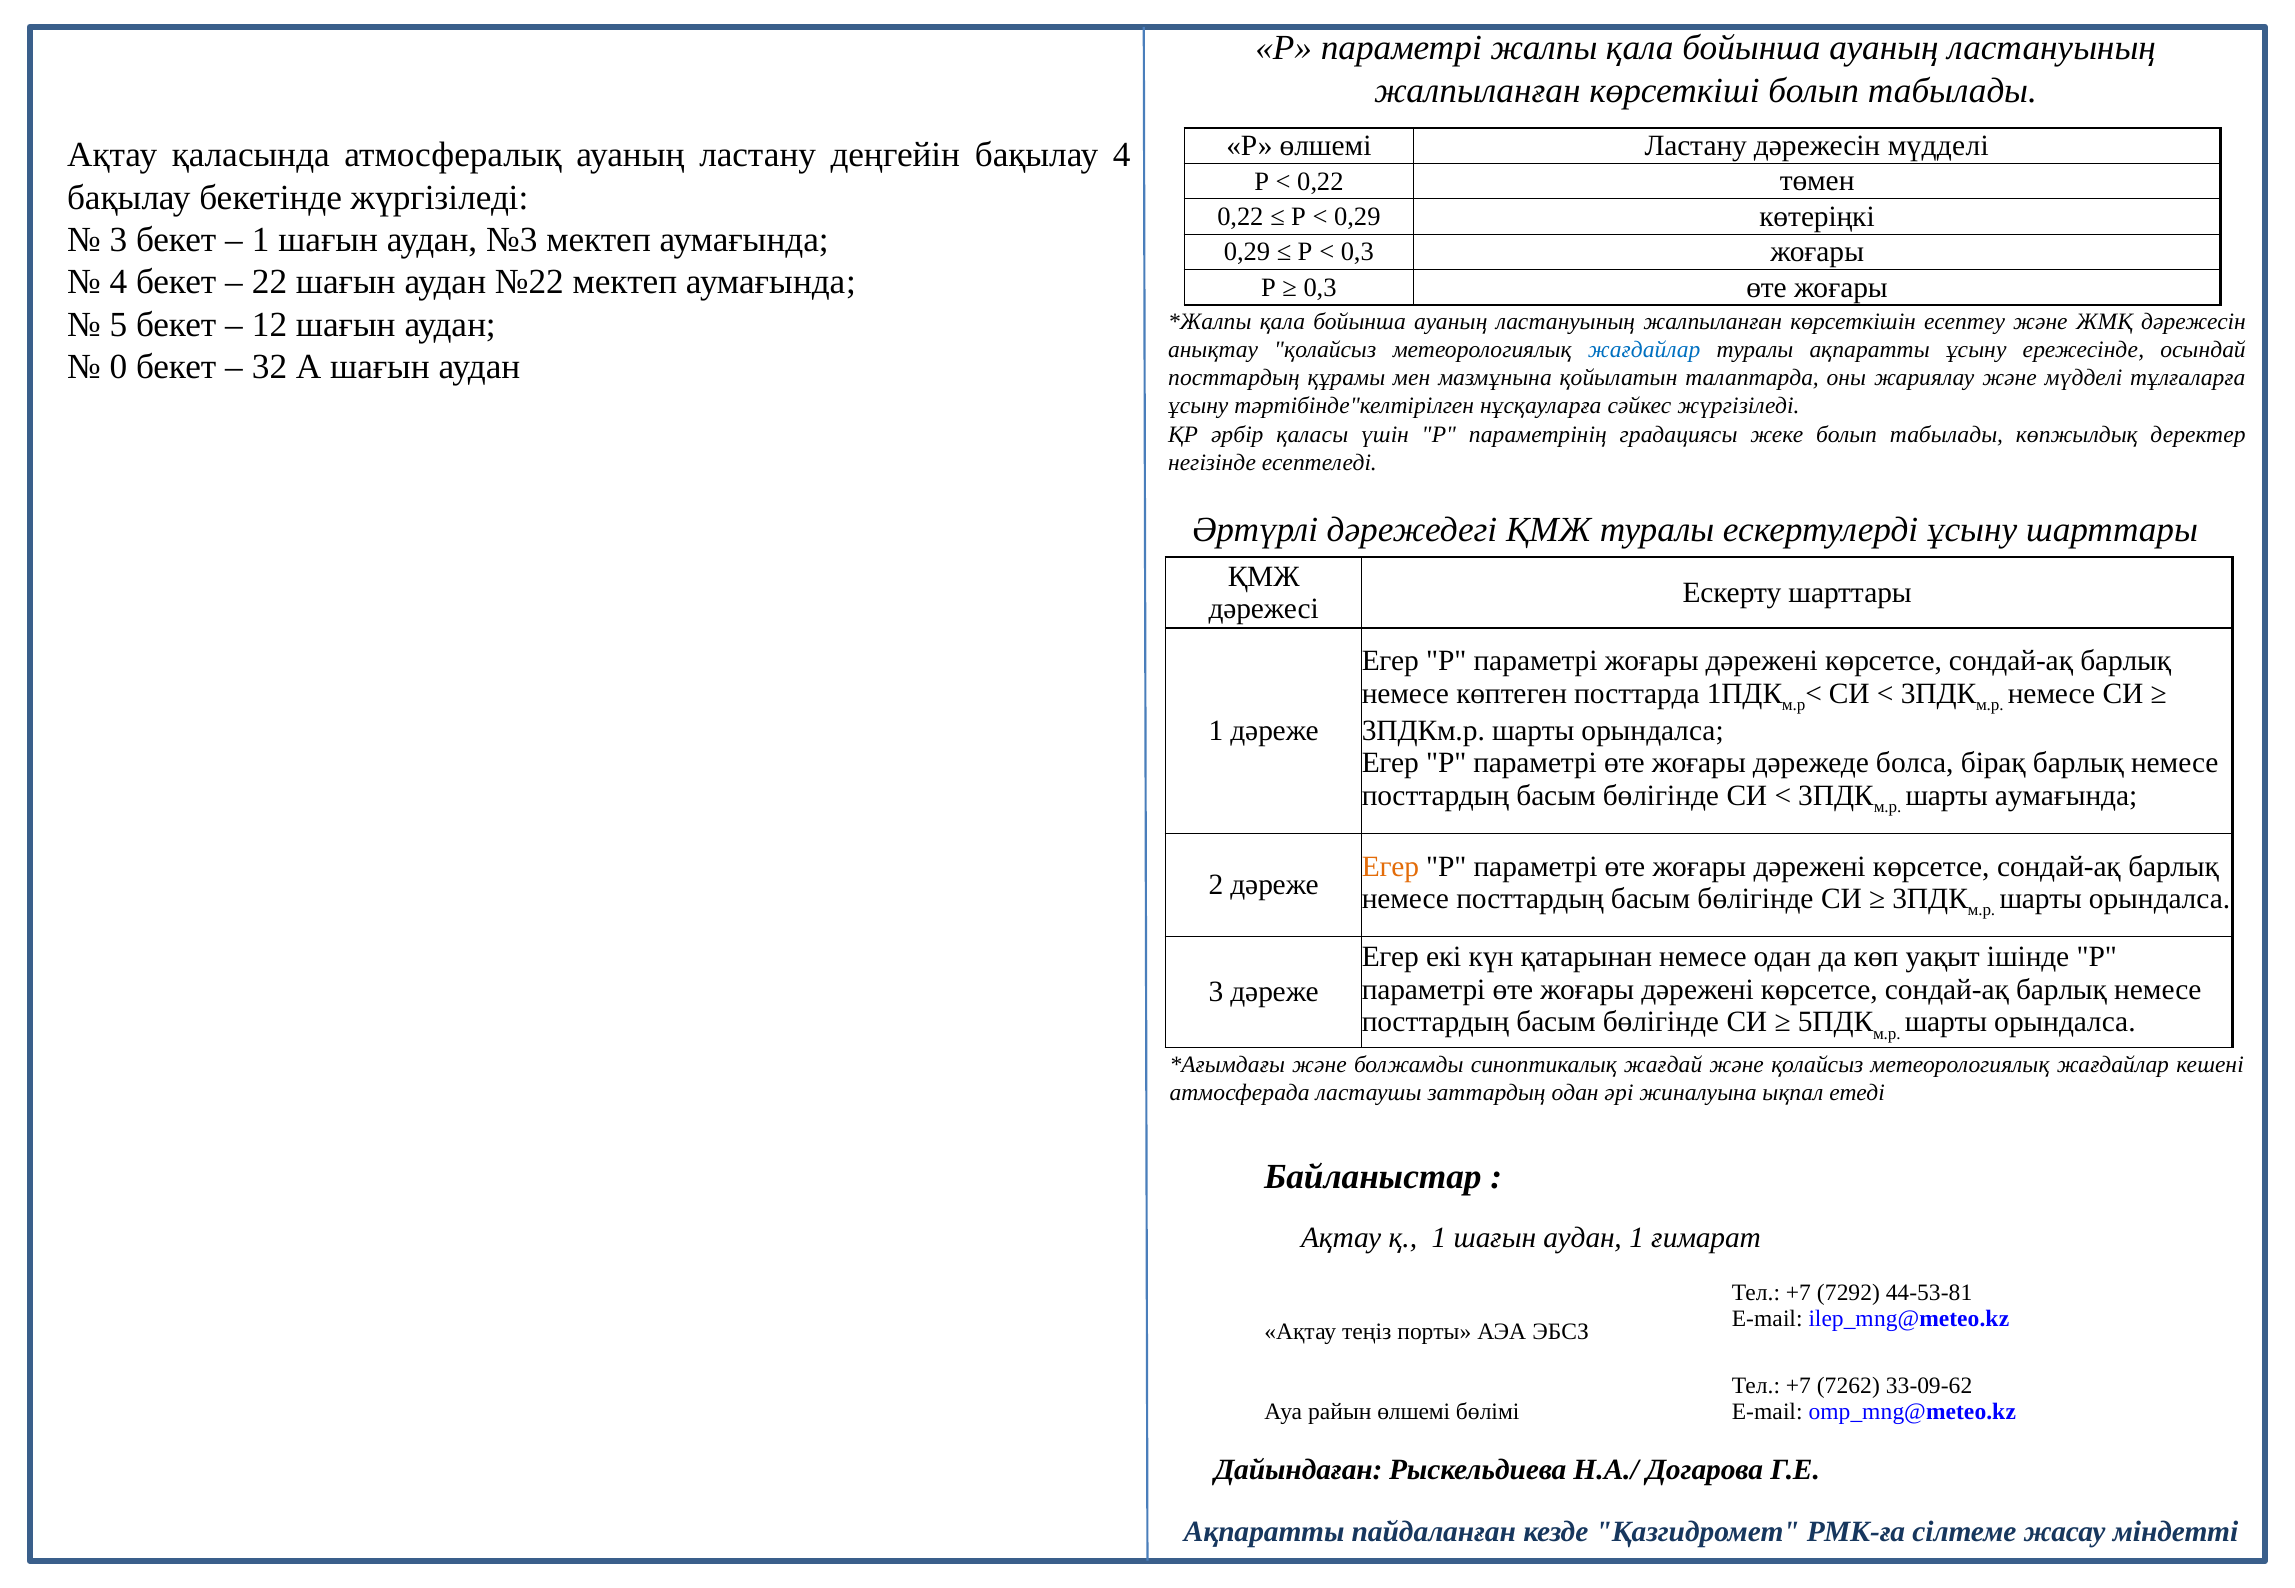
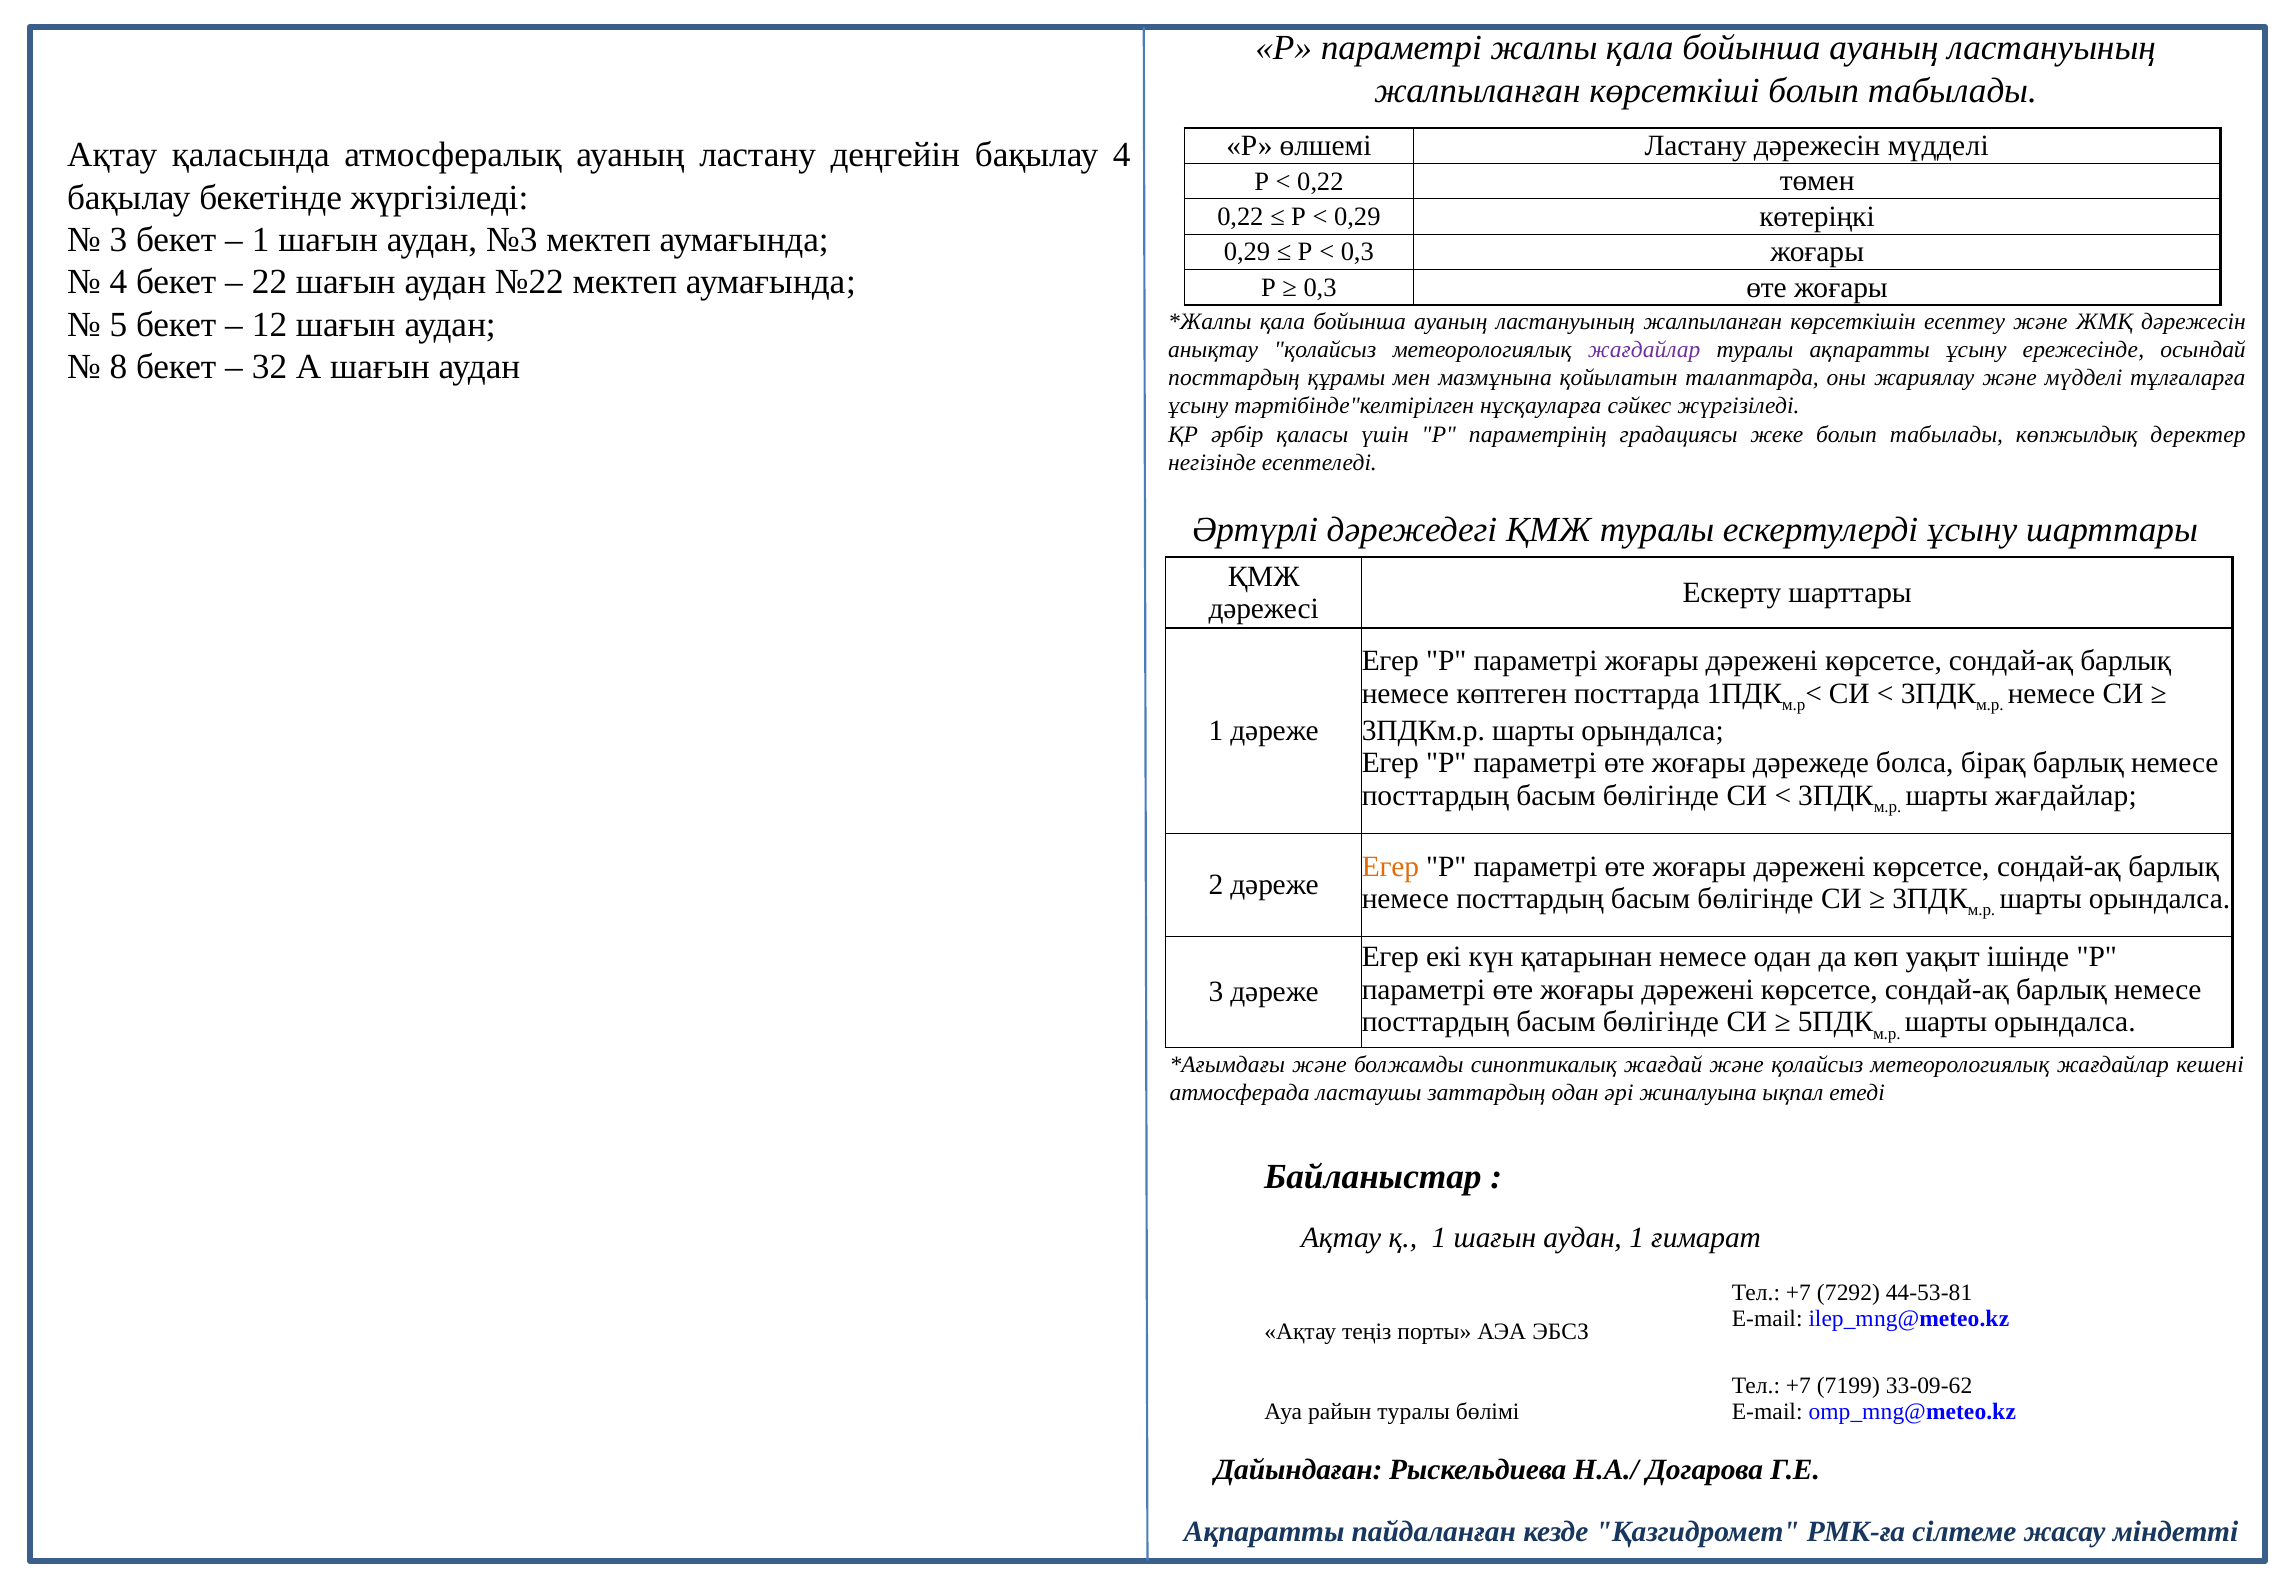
жағдайлар at (1644, 350) colour: blue -> purple
0: 0 -> 8
шарты аумағында: аумағында -> жағдайлар
7262: 7262 -> 7199
райын өлшемі: өлшемі -> туралы
